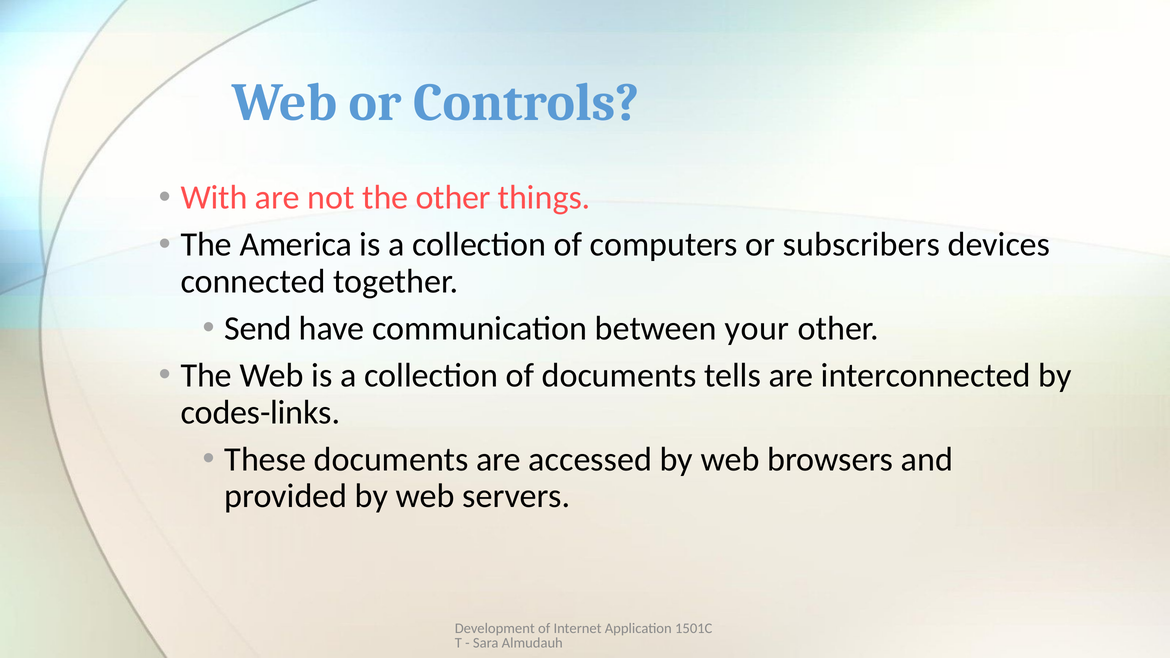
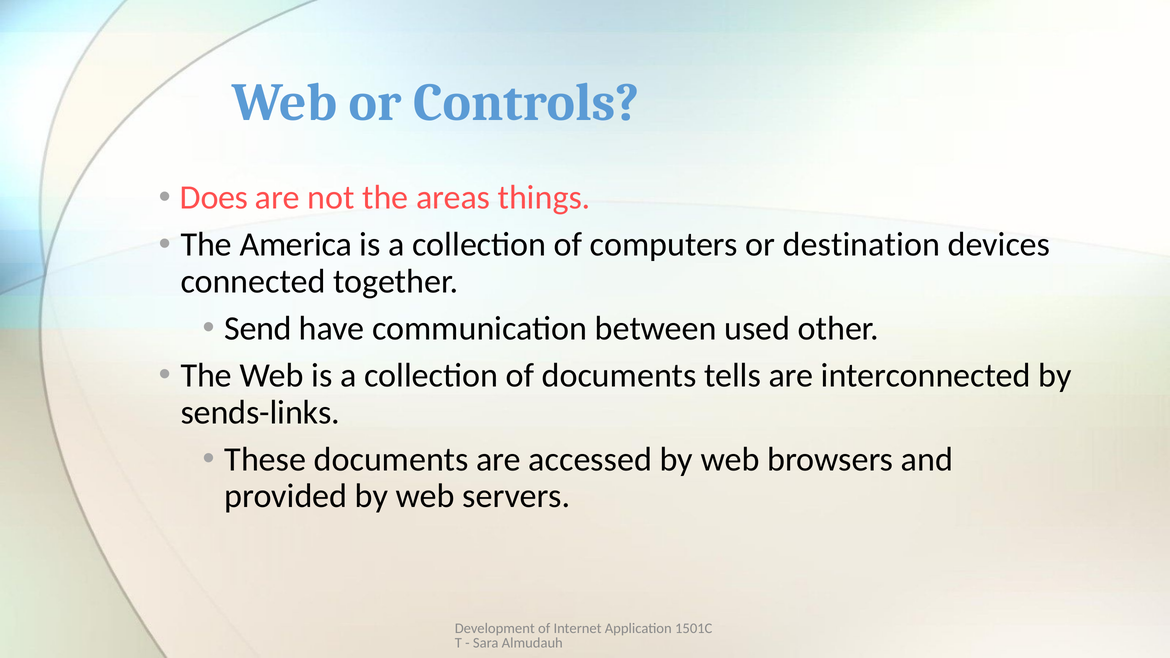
With: With -> Does
the other: other -> areas
subscribers: subscribers -> destination
your: your -> used
codes-links: codes-links -> sends-links
